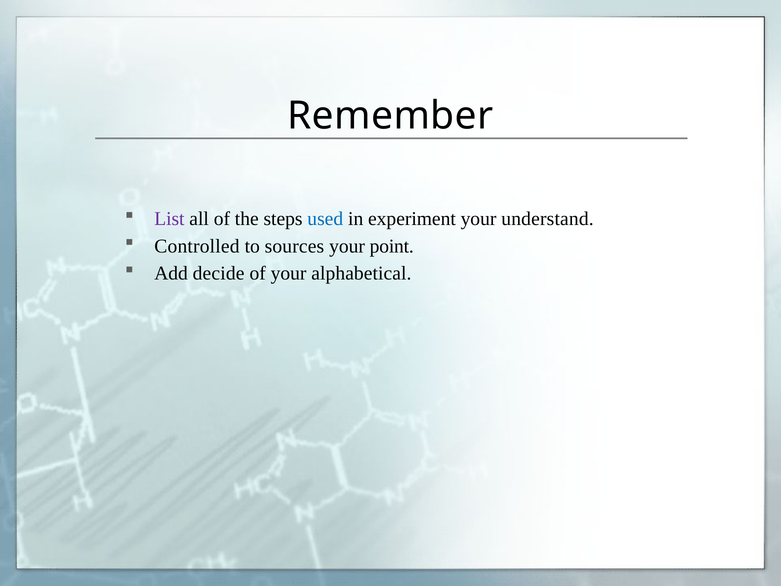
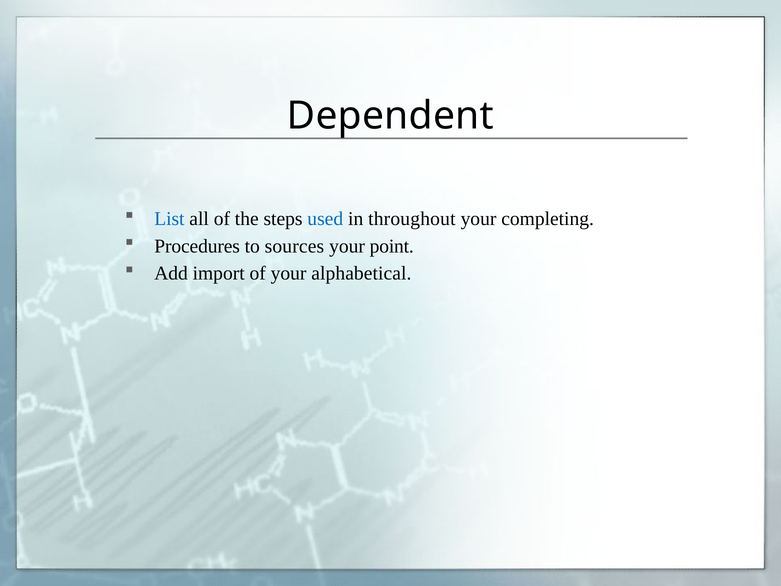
Remember: Remember -> Dependent
List colour: purple -> blue
experiment: experiment -> throughout
understand: understand -> completing
Controlled: Controlled -> Procedures
decide: decide -> import
